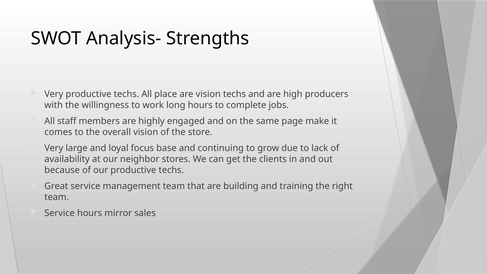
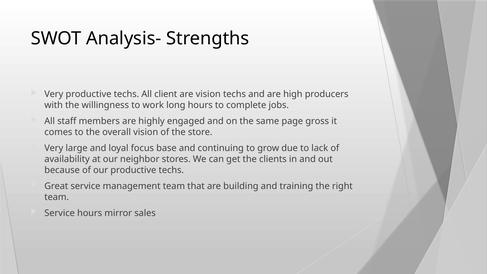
place: place -> client
make: make -> gross
